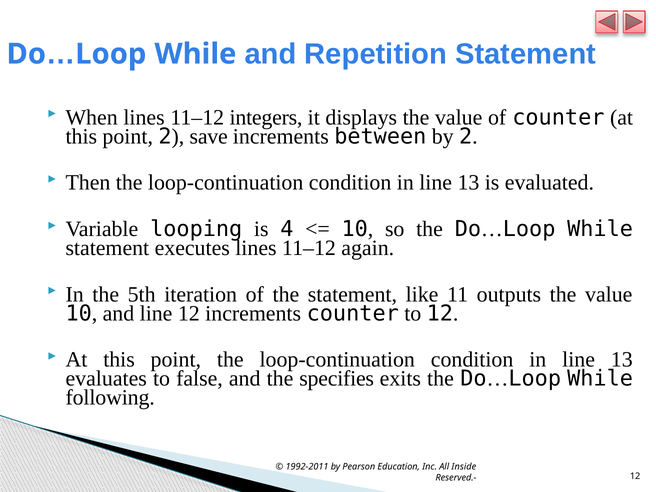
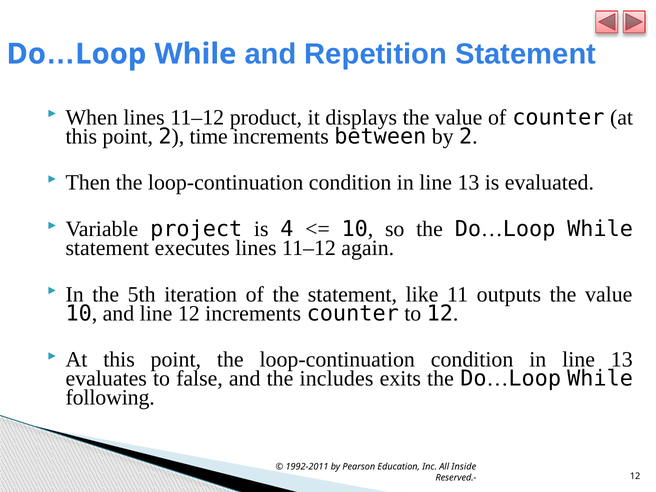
integers: integers -> product
save: save -> time
looping: looping -> project
specifies: specifies -> includes
